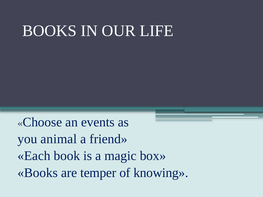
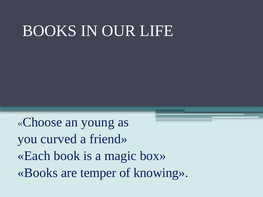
events: events -> young
animal: animal -> curved
